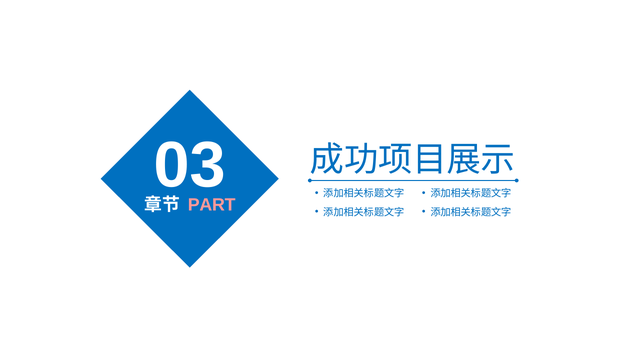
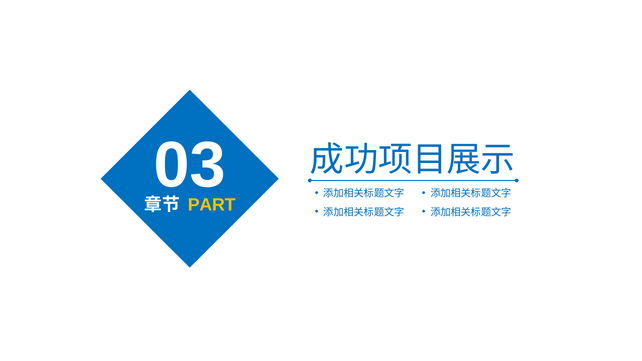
PART colour: pink -> yellow
